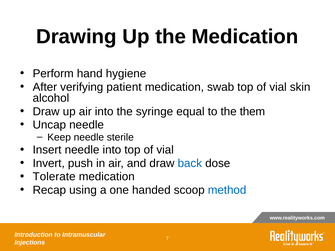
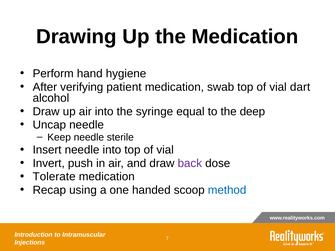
skin: skin -> dart
them: them -> deep
back colour: blue -> purple
